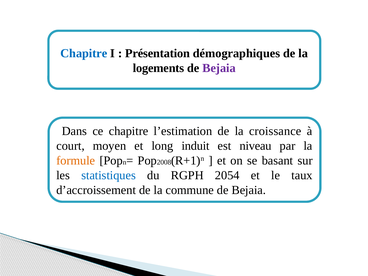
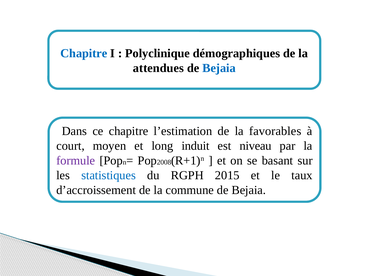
Présentation: Présentation -> Polyclinique
logements: logements -> attendues
Bejaia at (219, 68) colour: purple -> blue
croissance: croissance -> favorables
formule colour: orange -> purple
2054: 2054 -> 2015
